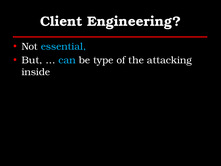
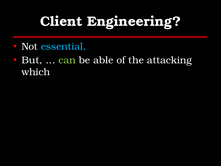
can colour: light blue -> light green
type: type -> able
inside: inside -> which
